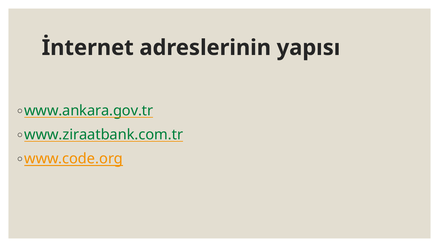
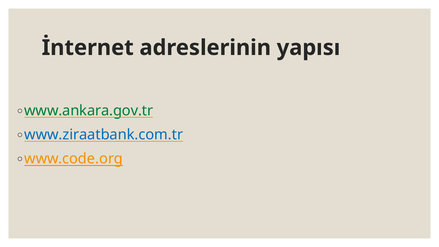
www.ziraatbank.com.tr colour: green -> blue
